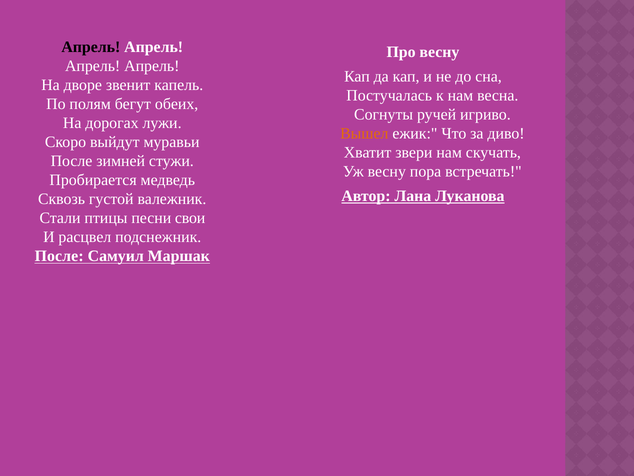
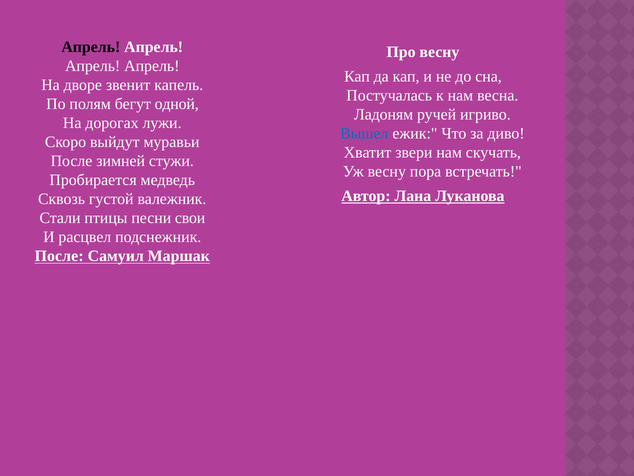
обеих: обеих -> одной
Согнуты: Согнуты -> Ладоням
Вышел colour: orange -> blue
